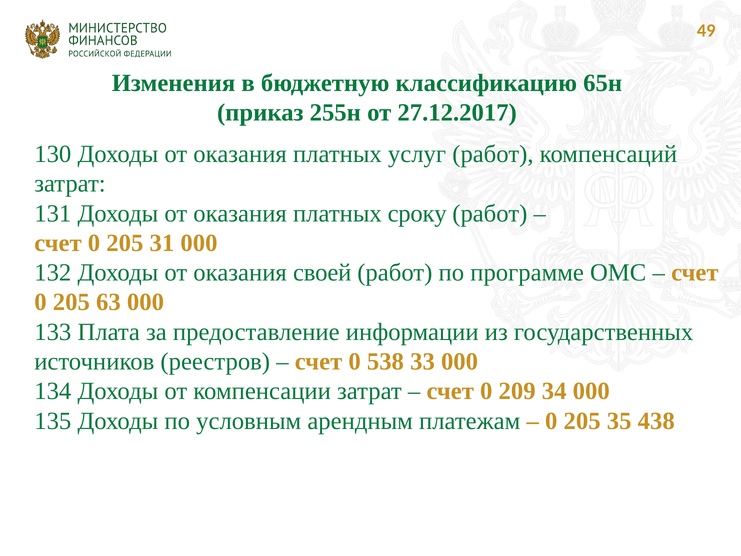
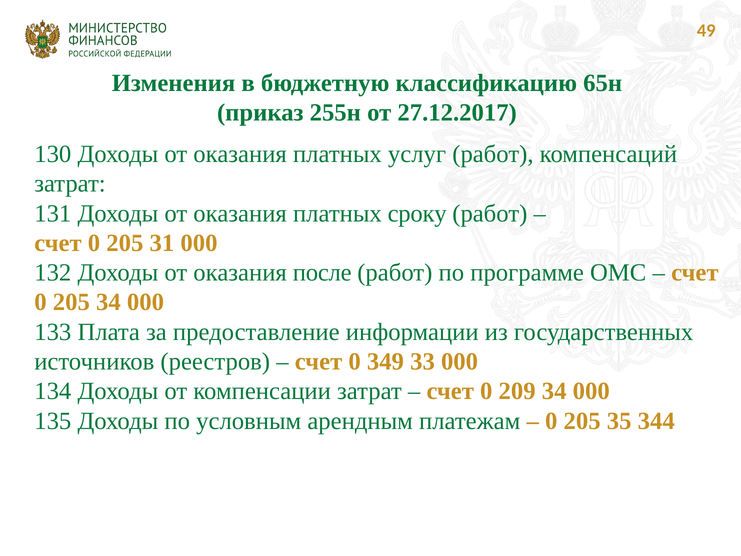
своей: своей -> после
205 63: 63 -> 34
538: 538 -> 349
438: 438 -> 344
